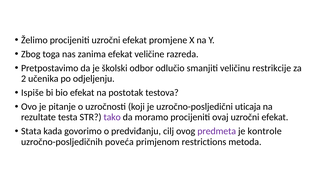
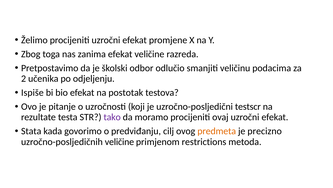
restrikcije: restrikcije -> podacima
uticaja: uticaja -> testscr
predmeta colour: purple -> orange
kontrole: kontrole -> precizno
uzročno-posljedičnih poveća: poveća -> veličine
